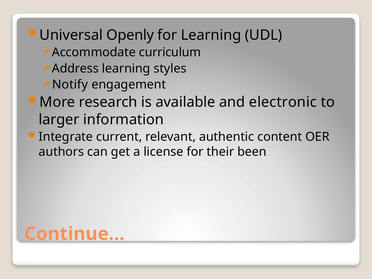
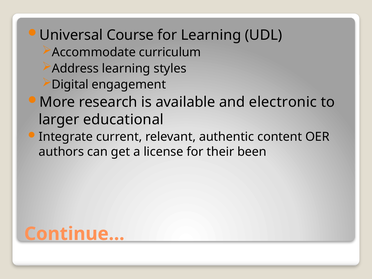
Openly: Openly -> Course
Notify: Notify -> Digital
information: information -> educational
